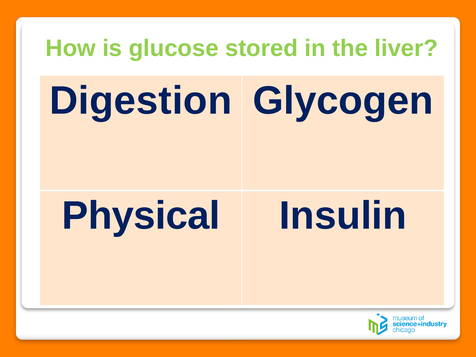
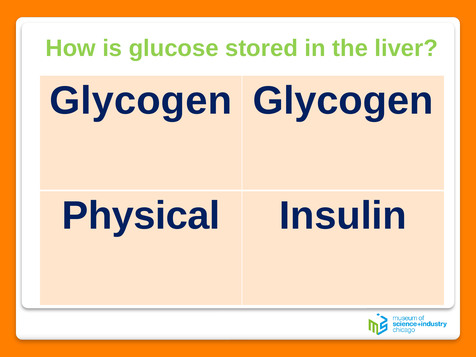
Digestion at (141, 101): Digestion -> Glycogen
